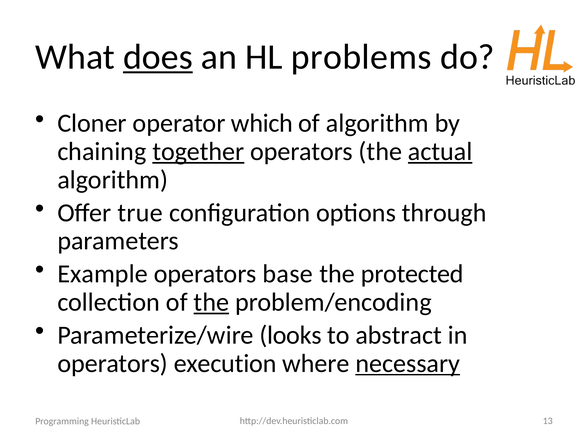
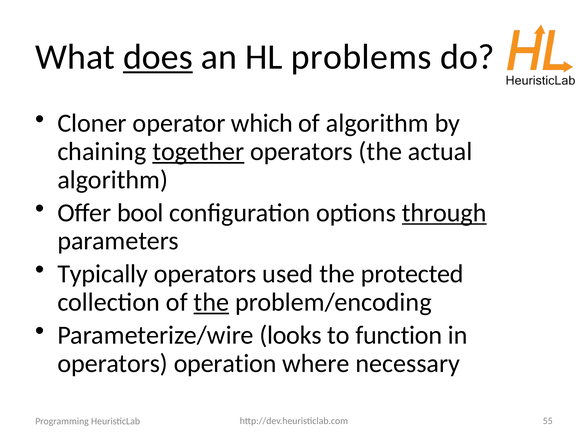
actual underline: present -> none
true: true -> bool
through underline: none -> present
Example: Example -> Typically
base: base -> used
abstract: abstract -> function
execution: execution -> operation
necessary underline: present -> none
13: 13 -> 55
